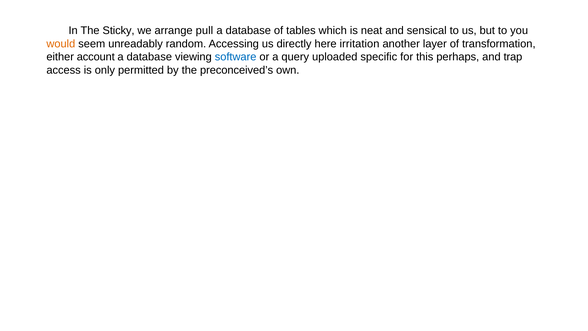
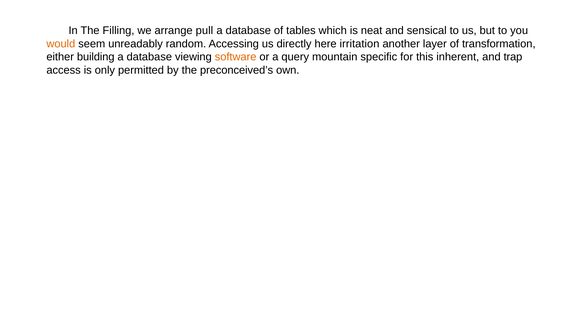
Sticky: Sticky -> Filling
account: account -> building
software colour: blue -> orange
uploaded: uploaded -> mountain
perhaps: perhaps -> inherent
